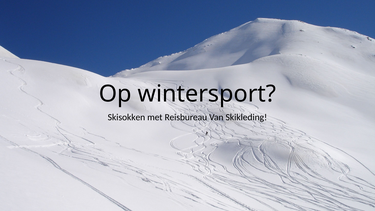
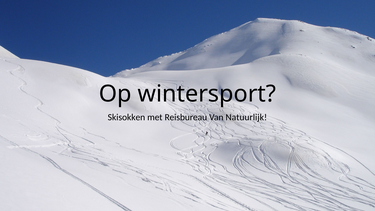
Skikleding: Skikleding -> Natuurlijk
